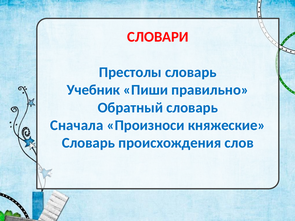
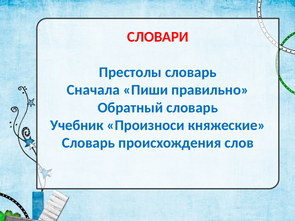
Учебник: Учебник -> Сначала
Сначала: Сначала -> Учебник
